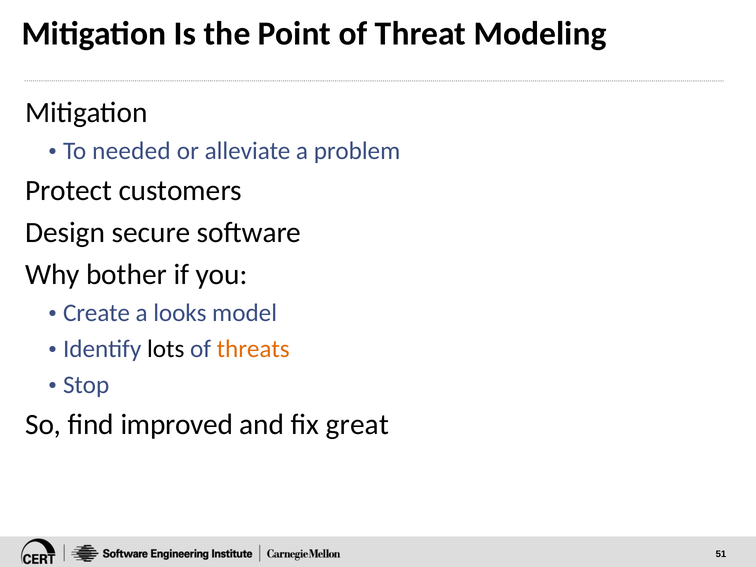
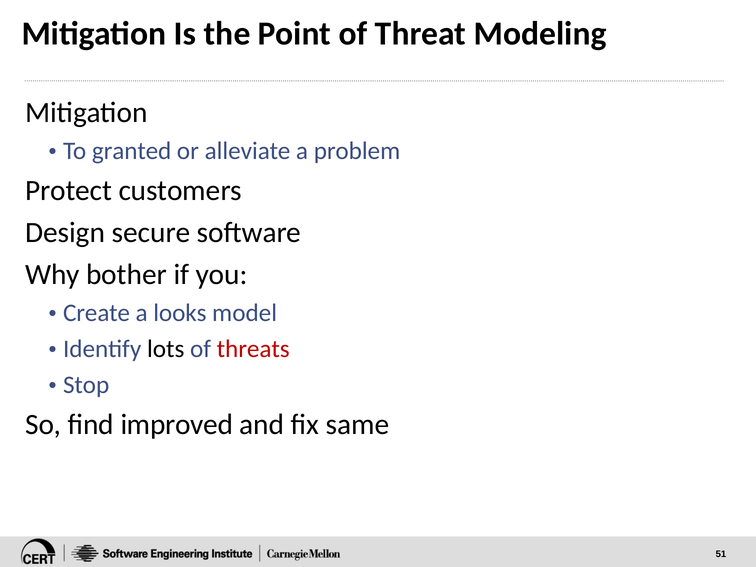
needed: needed -> granted
threats colour: orange -> red
great: great -> same
